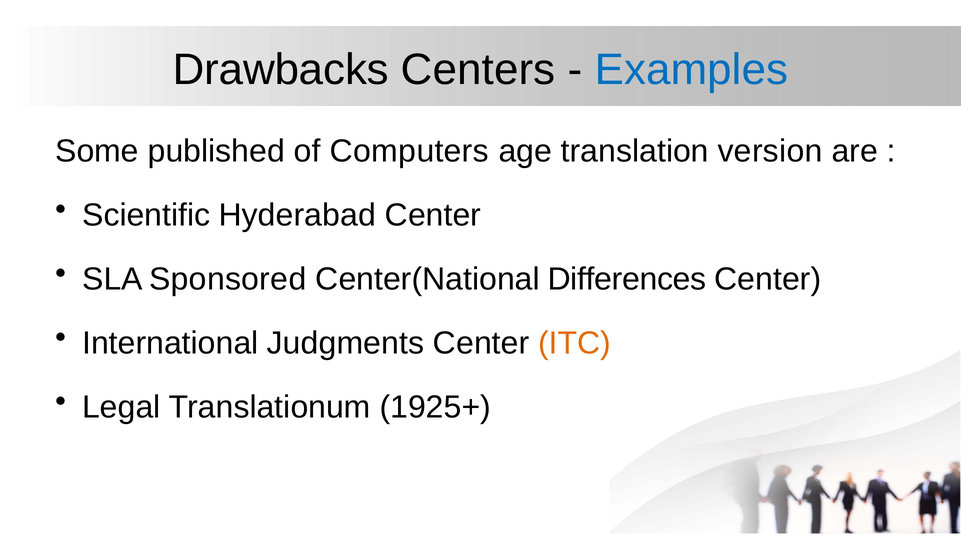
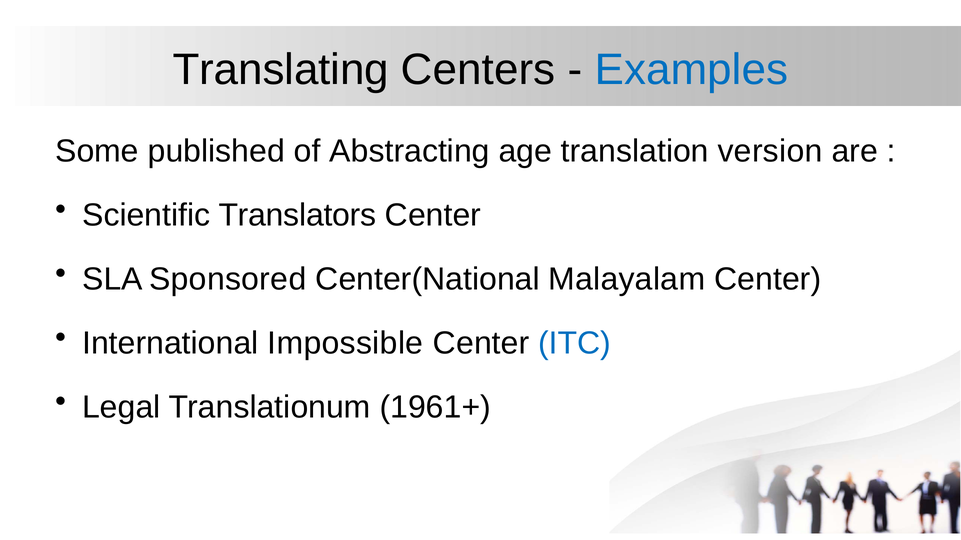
Drawbacks: Drawbacks -> Translating
Computers: Computers -> Abstracting
Hyderabad: Hyderabad -> Translators
Differences: Differences -> Malayalam
Judgments: Judgments -> Impossible
ITC colour: orange -> blue
1925+: 1925+ -> 1961+
